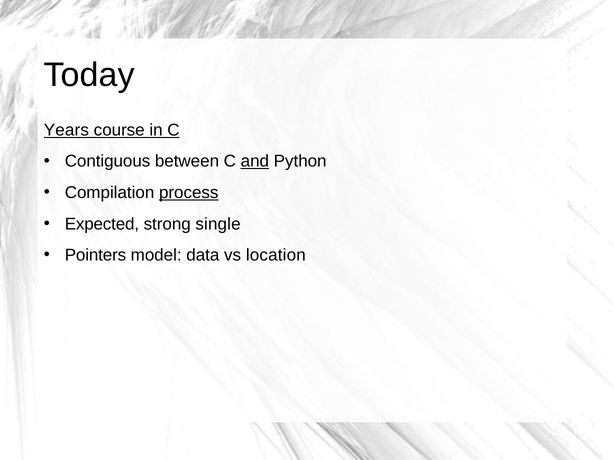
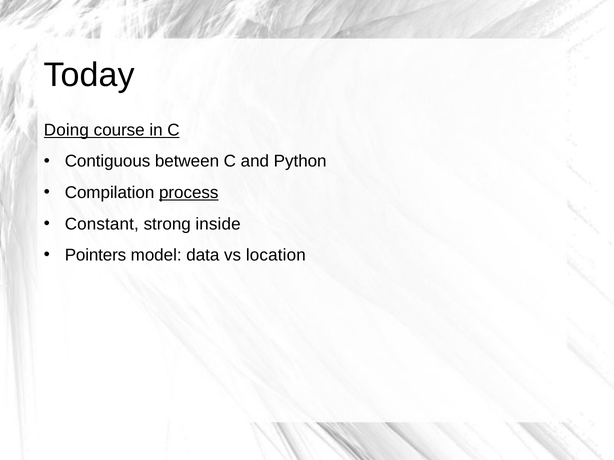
Years: Years -> Doing
and underline: present -> none
Expected: Expected -> Constant
single: single -> inside
